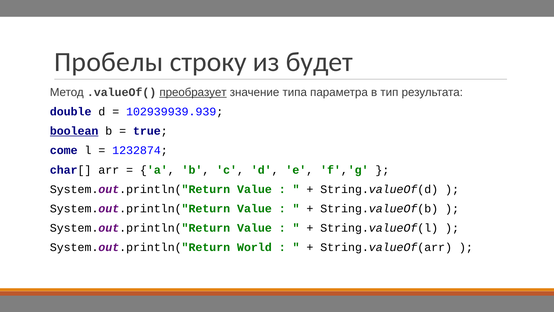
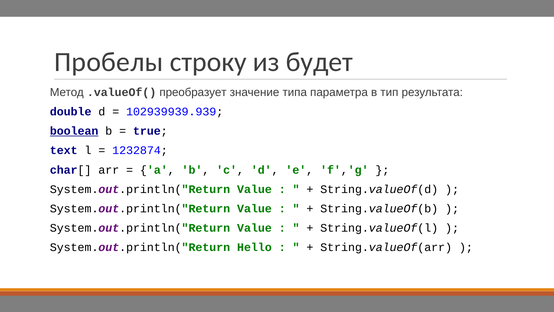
преобразует underline: present -> none
come: come -> text
World: World -> Hello
